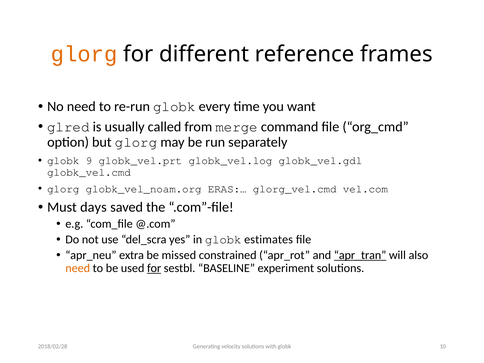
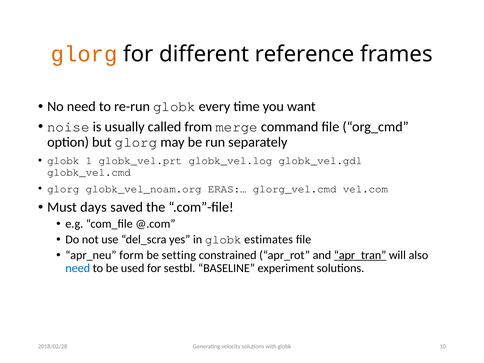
glred: glred -> noise
9: 9 -> 1
extra: extra -> form
missed: missed -> setting
need at (78, 268) colour: orange -> blue
for at (154, 268) underline: present -> none
